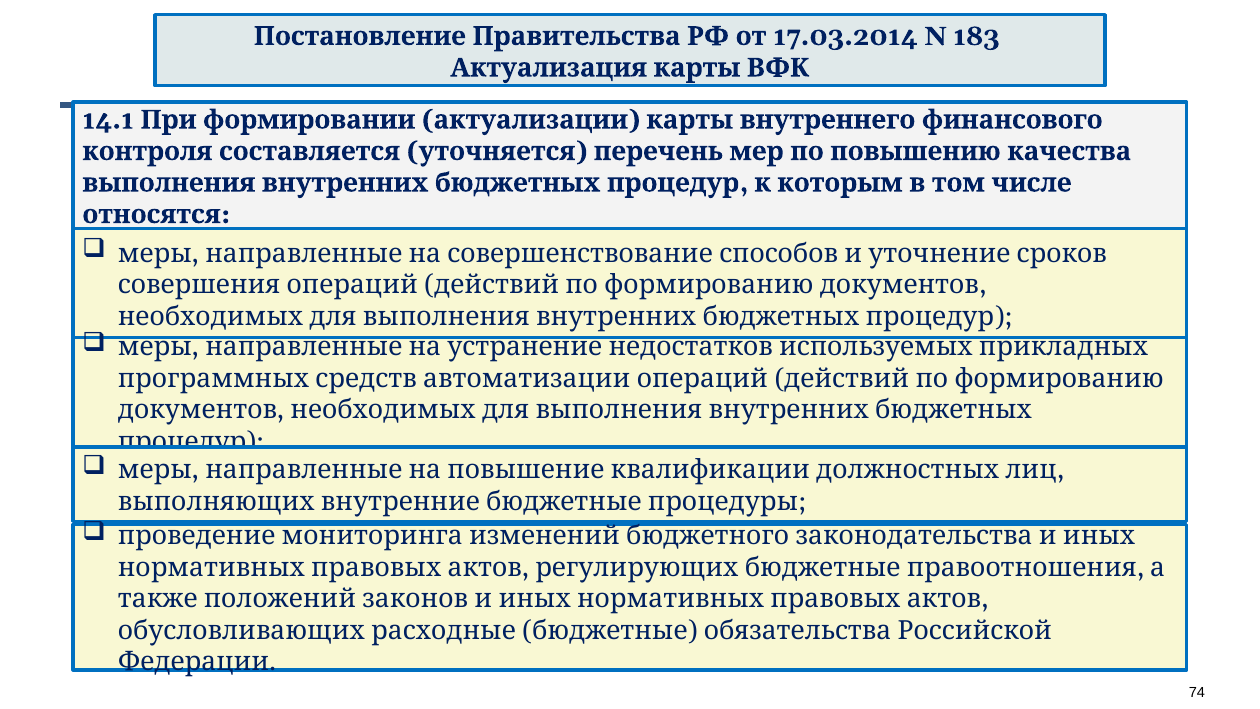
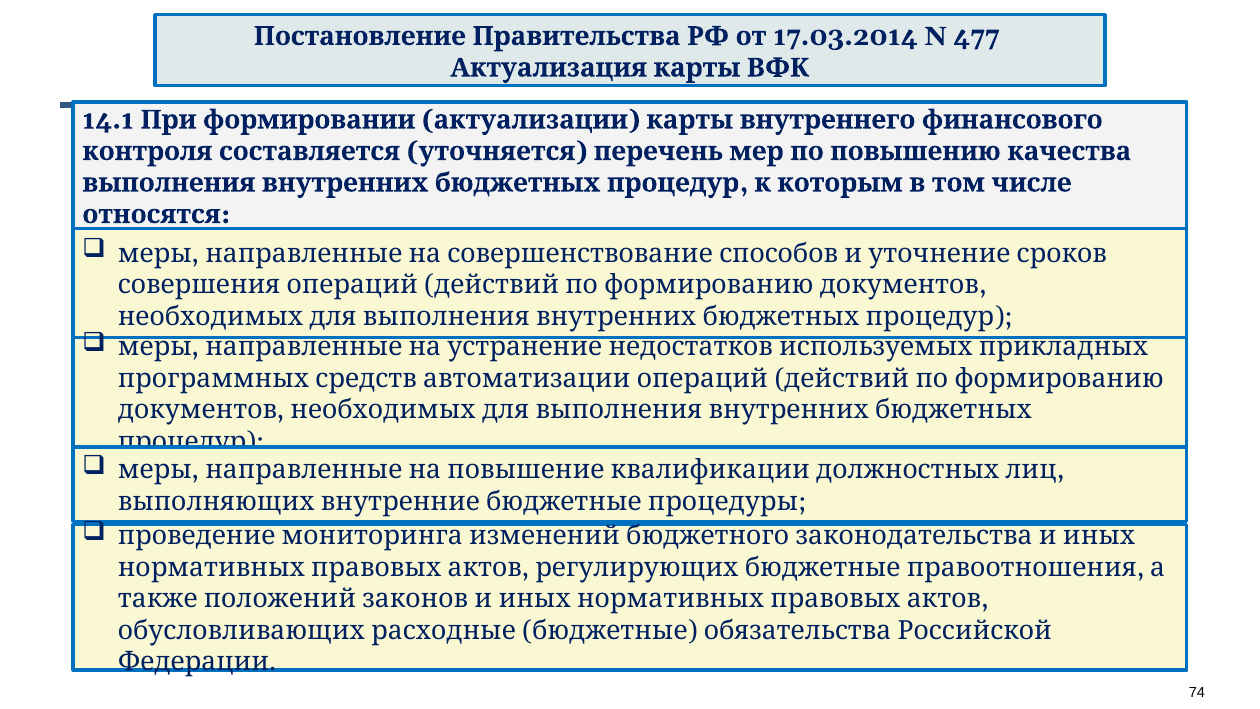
183: 183 -> 477
